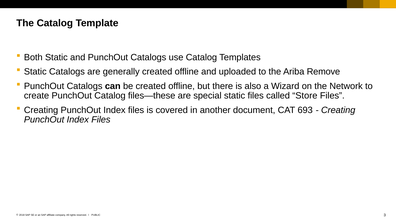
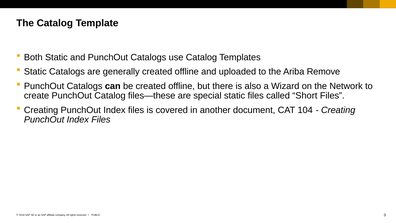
Store: Store -> Short
693: 693 -> 104
